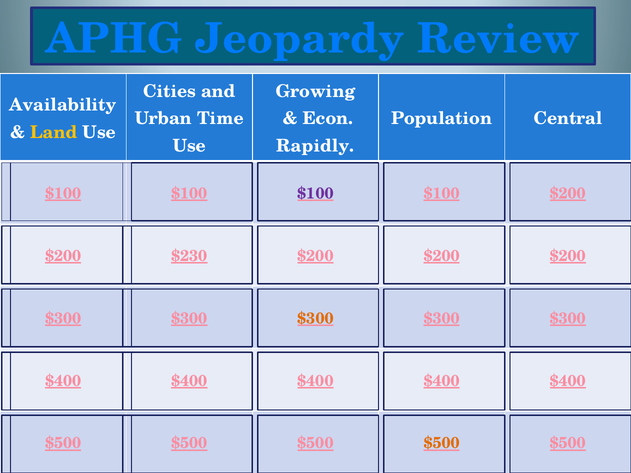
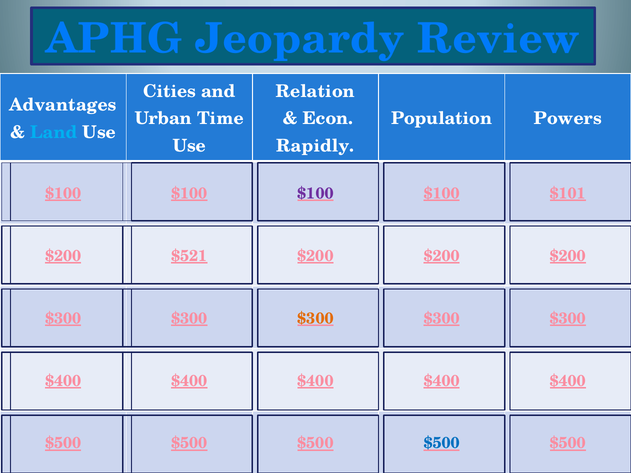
Growing: Growing -> Relation
Availability: Availability -> Advantages
Central: Central -> Powers
Land colour: yellow -> light blue
$100 $200: $200 -> $101
$230: $230 -> $521
$500 at (442, 443) colour: orange -> blue
